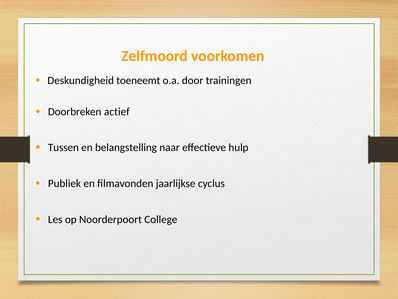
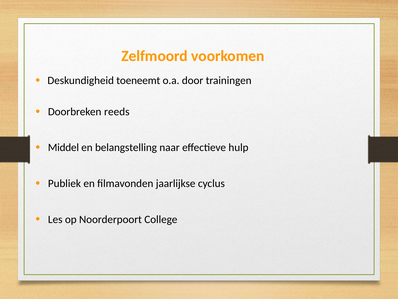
actief: actief -> reeds
Tussen: Tussen -> Middel
